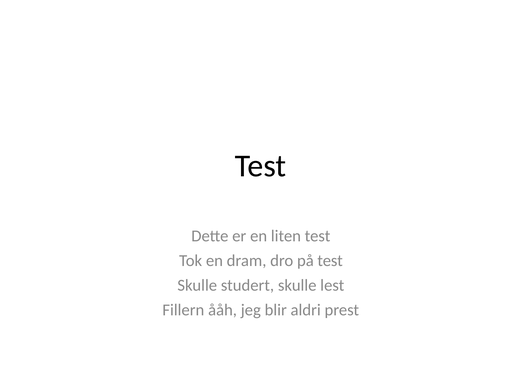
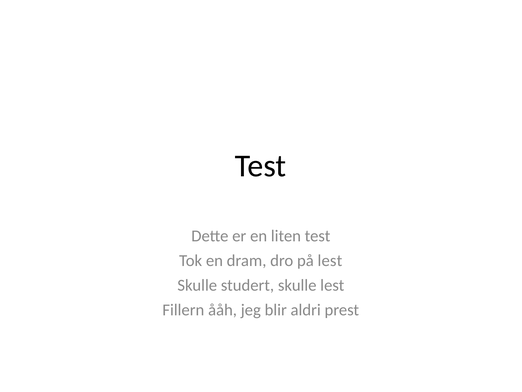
på test: test -> lest
